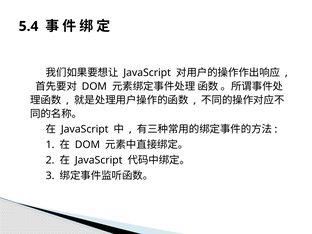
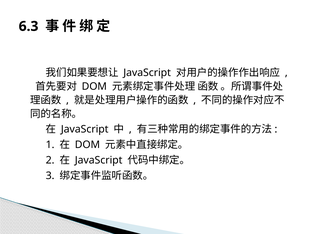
5.4: 5.4 -> 6.3
